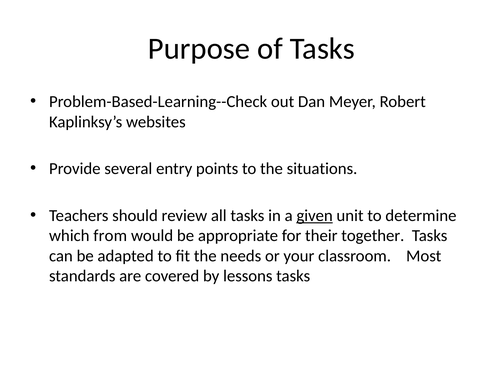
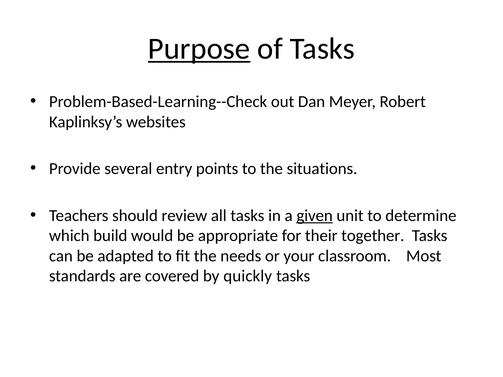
Purpose underline: none -> present
from: from -> build
lessons: lessons -> quickly
